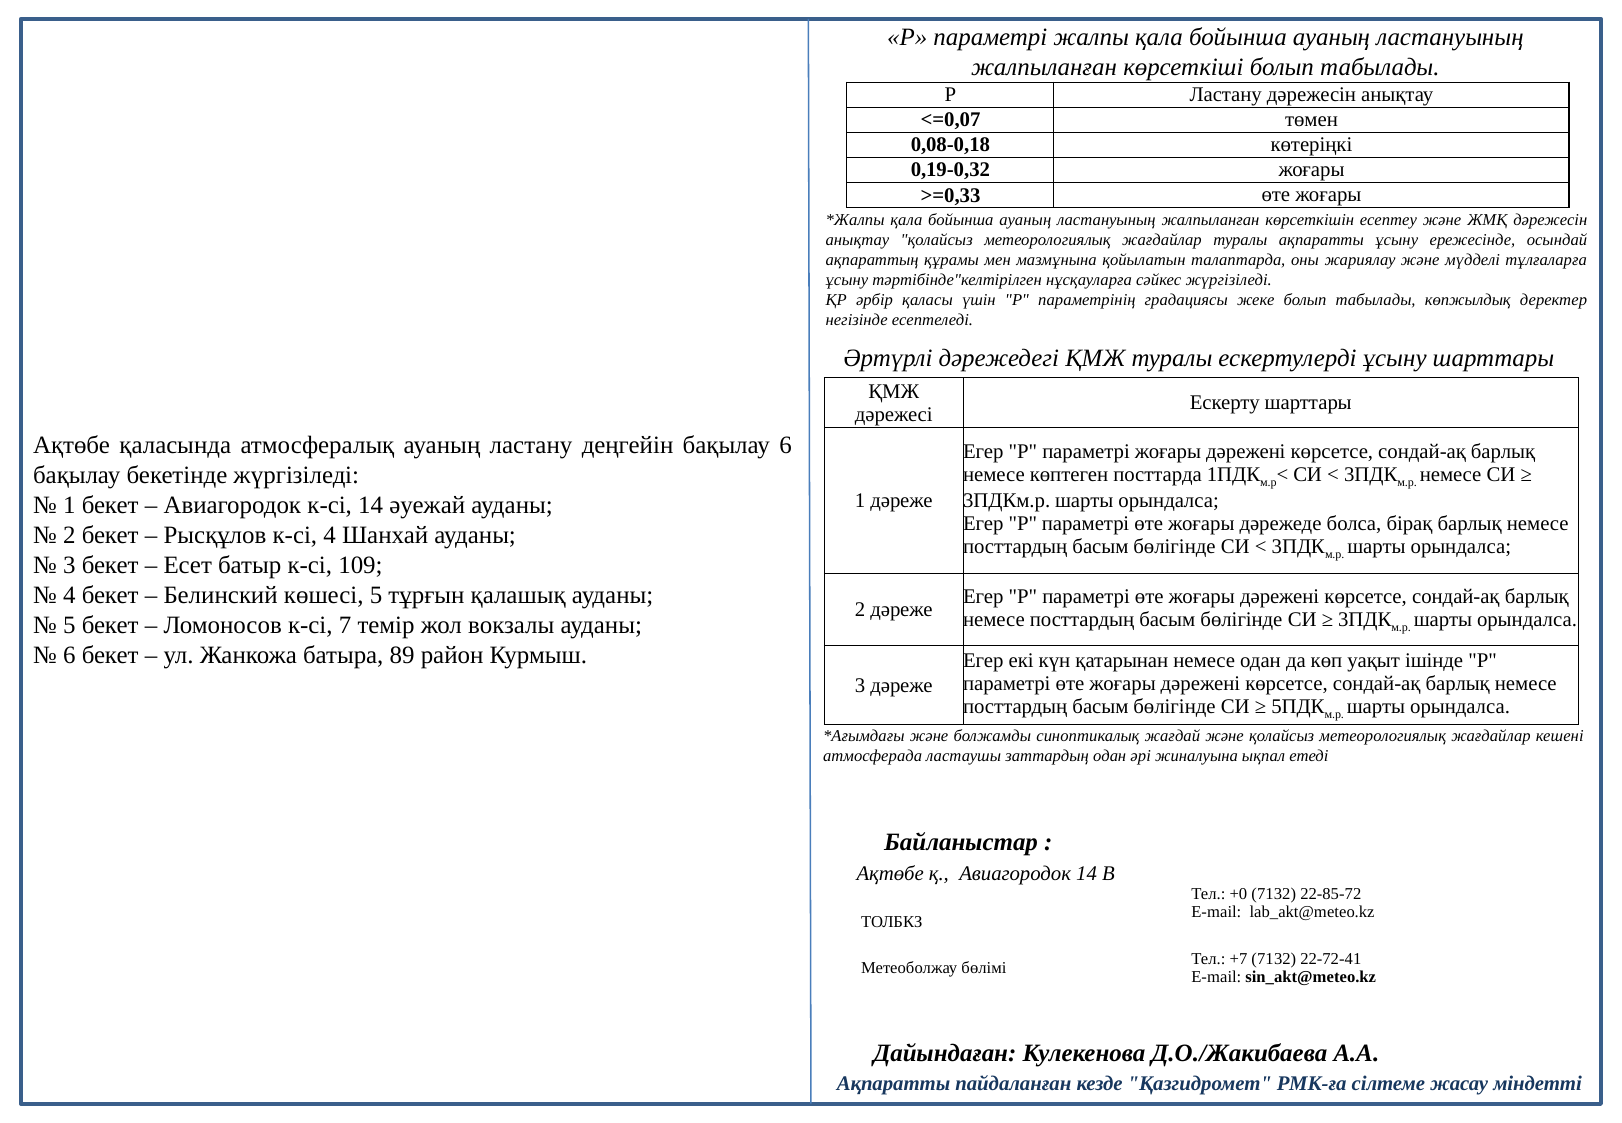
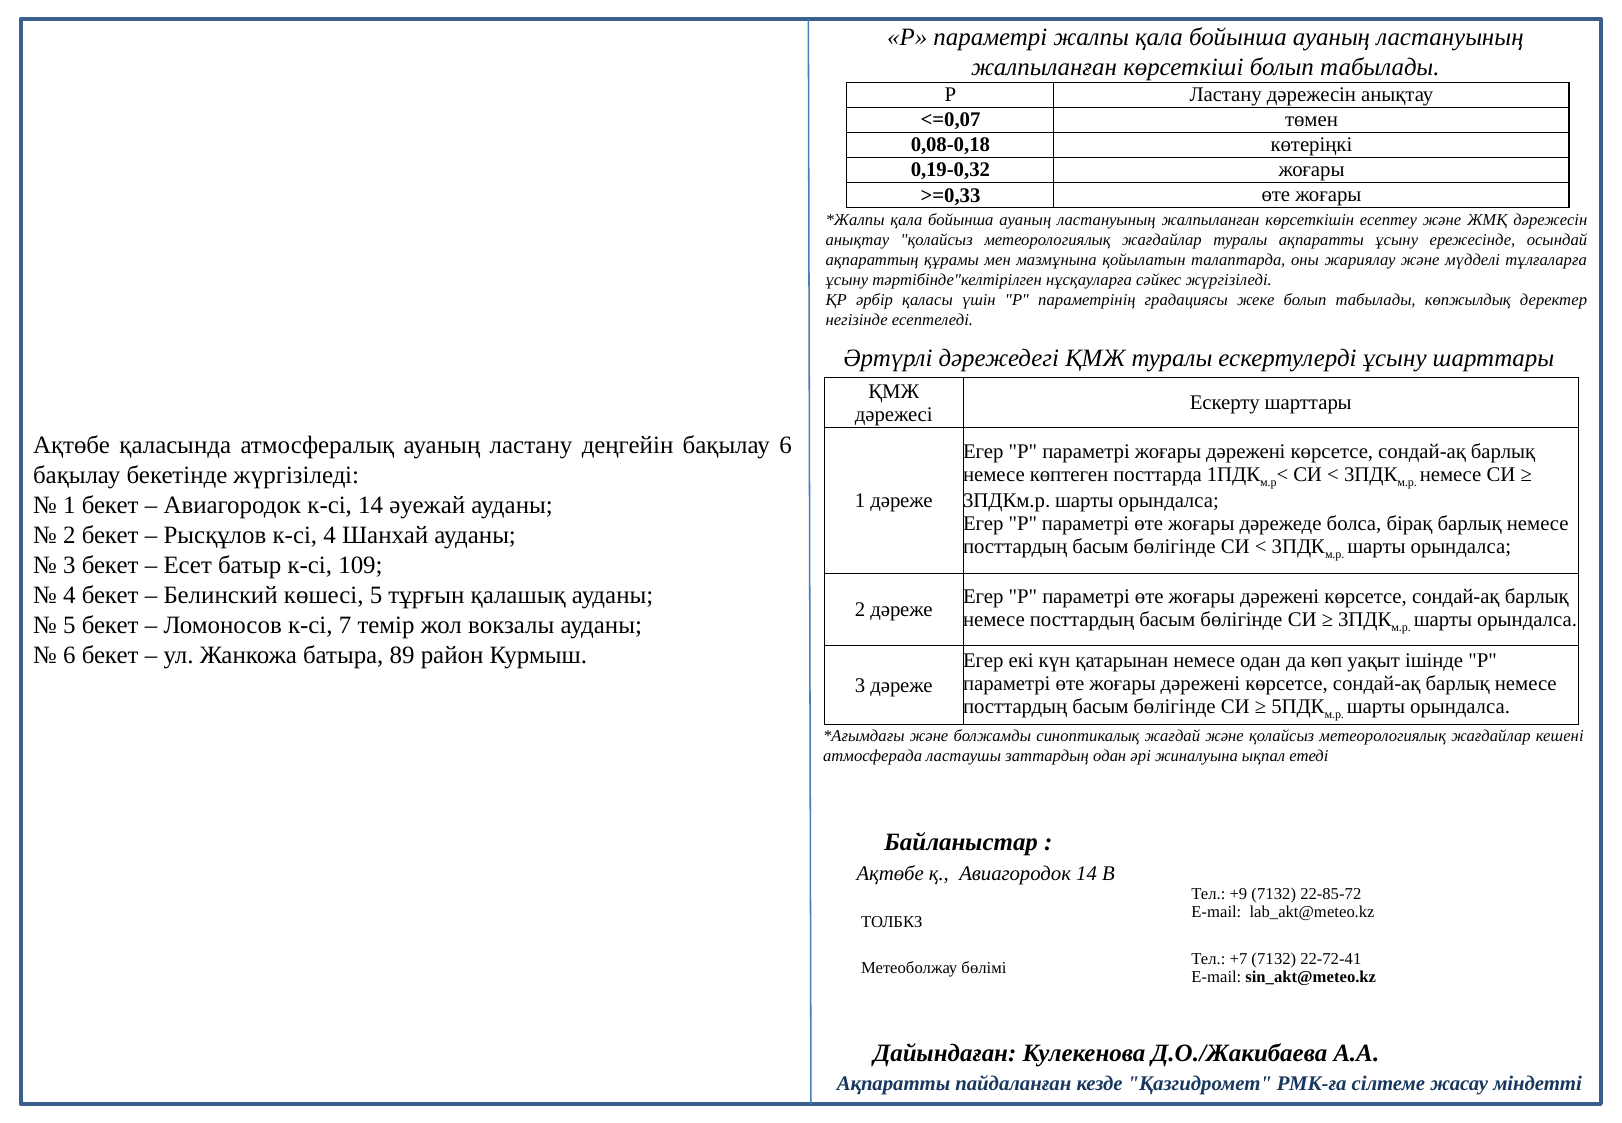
+0: +0 -> +9
